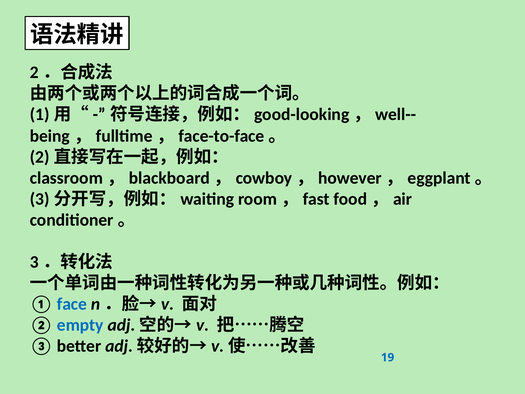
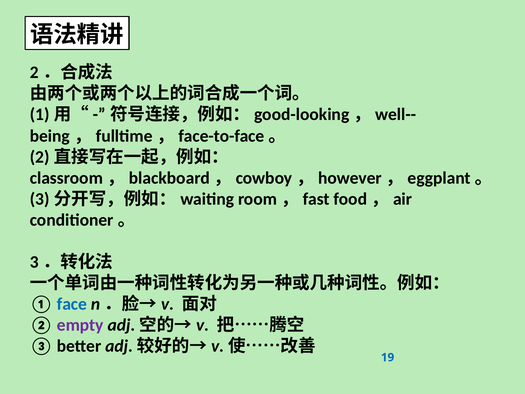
empty colour: blue -> purple
